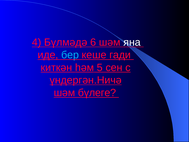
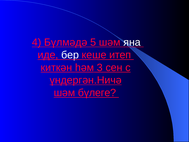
6: 6 -> 5
бер colour: light blue -> white
гади: гади -> итеп
5: 5 -> 3
